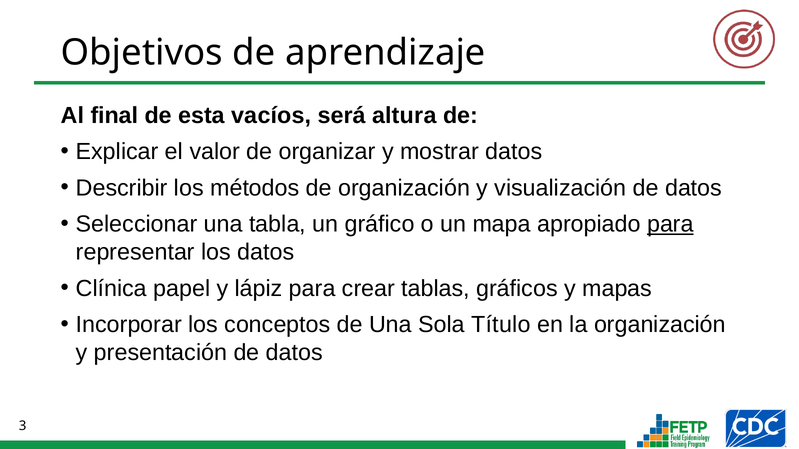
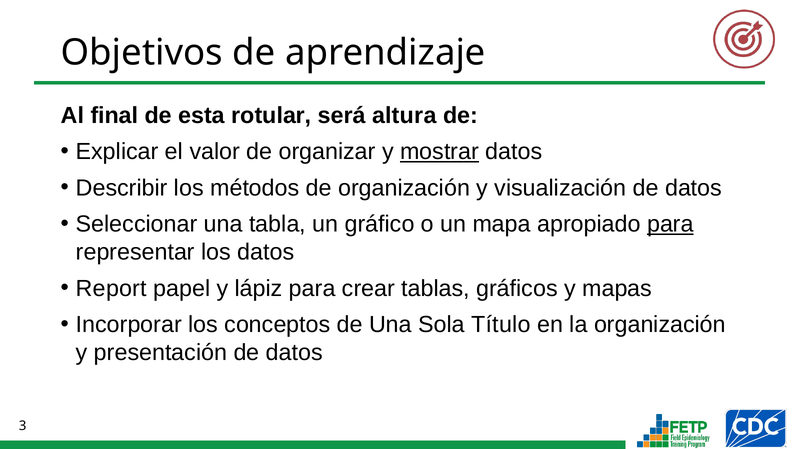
vacíos: vacíos -> rotular
mostrar underline: none -> present
Clínica: Clínica -> Report
